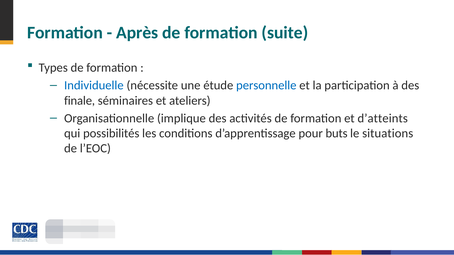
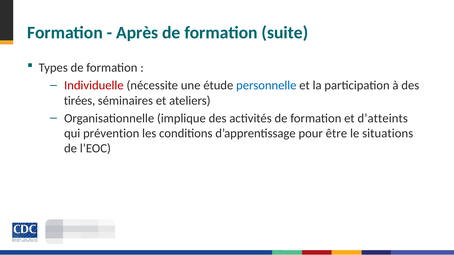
Individuelle colour: blue -> red
finale: finale -> tirées
possibilités: possibilités -> prévention
buts: buts -> être
